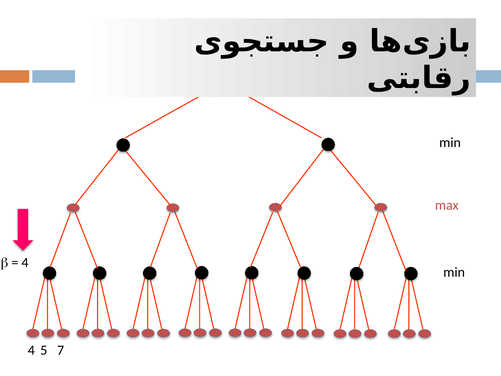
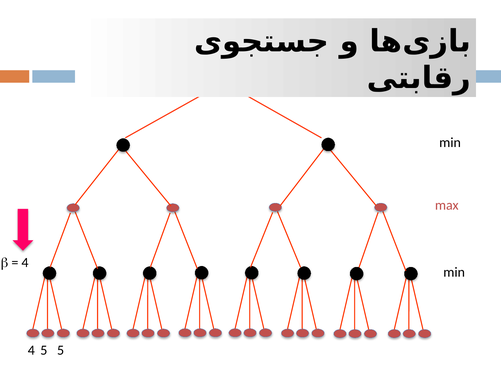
5 7: 7 -> 5
